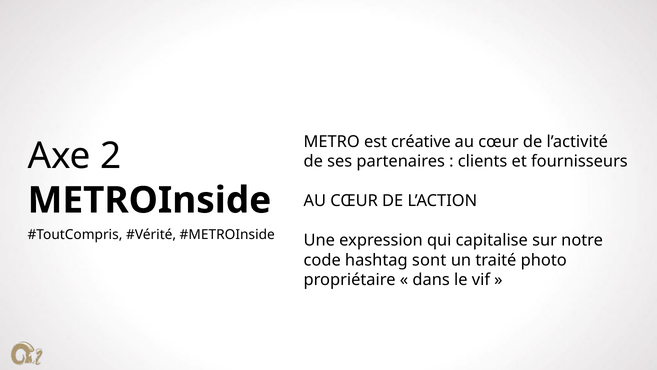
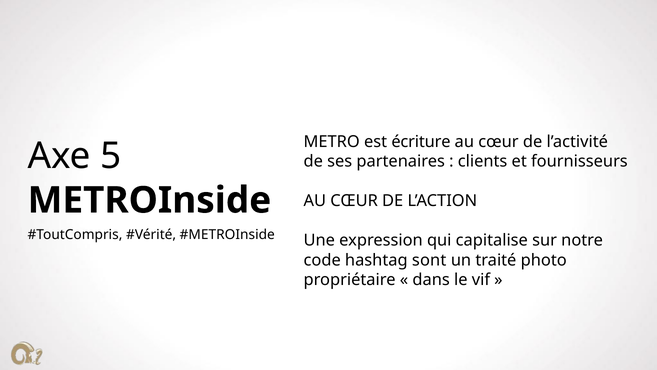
créative: créative -> écriture
2: 2 -> 5
